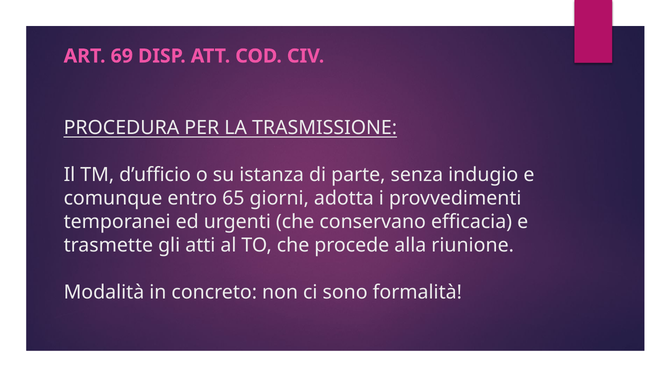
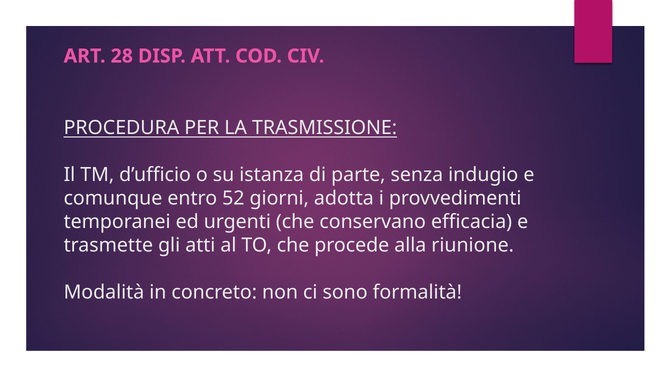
69: 69 -> 28
65: 65 -> 52
